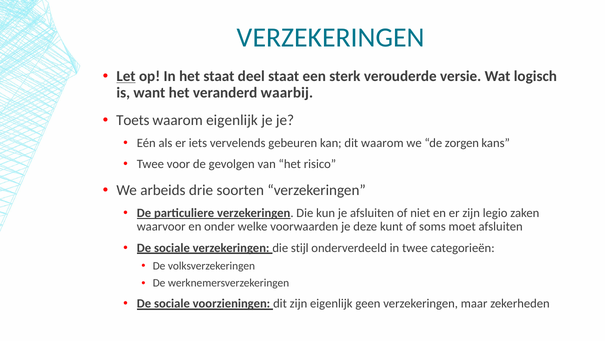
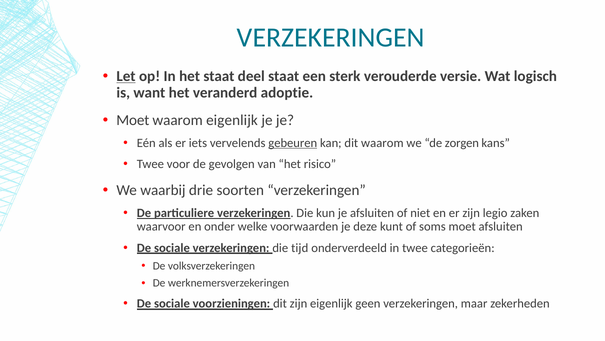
waarbij: waarbij -> adoptie
Toets at (133, 120): Toets -> Moet
gebeuren underline: none -> present
arbeids: arbeids -> waarbij
stijl: stijl -> tijd
